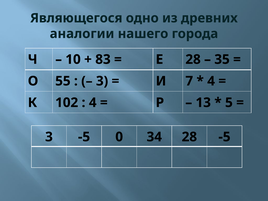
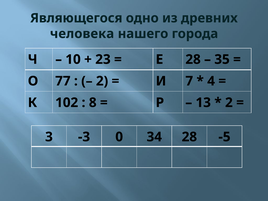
аналогии: аналогии -> человека
83: 83 -> 23
55: 55 -> 77
3 at (102, 81): 3 -> 2
4 at (93, 103): 4 -> 8
5 at (229, 103): 5 -> 2
3 -5: -5 -> -3
